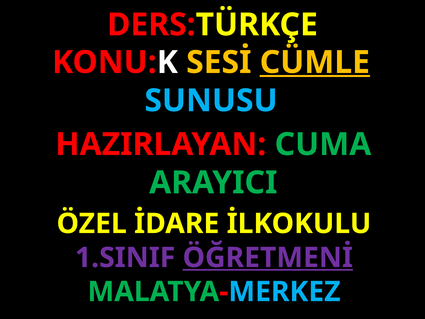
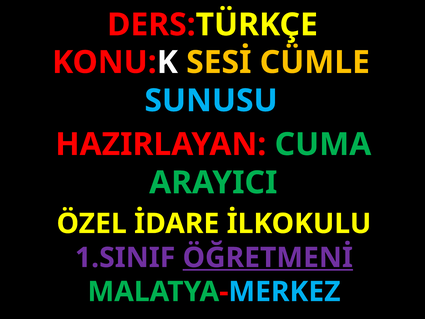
CÜMLE underline: present -> none
